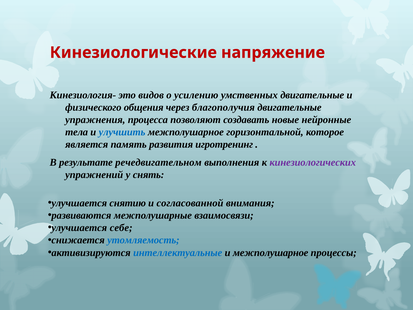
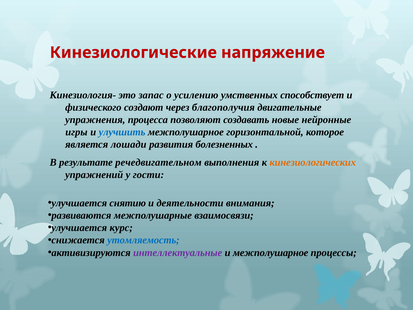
видов: видов -> запас
умственных двигательные: двигательные -> способствует
общения: общения -> создают
тела: тела -> игры
память: память -> лошади
игротренинг: игротренинг -> болезненных
кинезиологических colour: purple -> orange
снять: снять -> гости
согласованной: согласованной -> деятельности
себе: себе -> курс
интеллектуальные colour: blue -> purple
